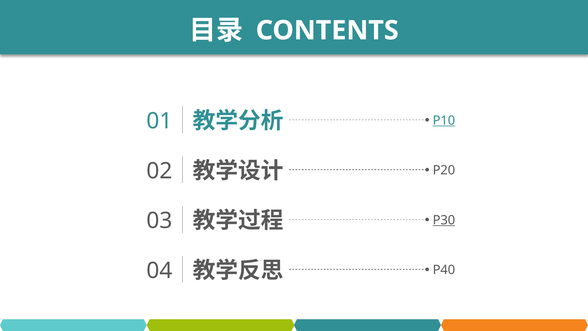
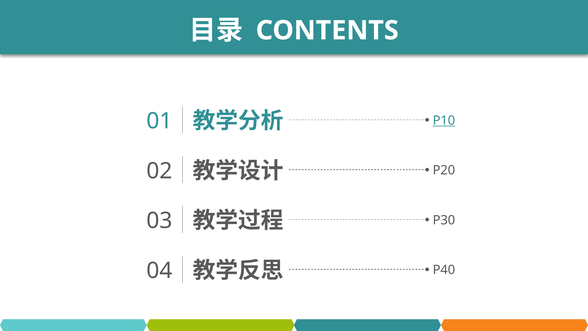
P30 underline: present -> none
